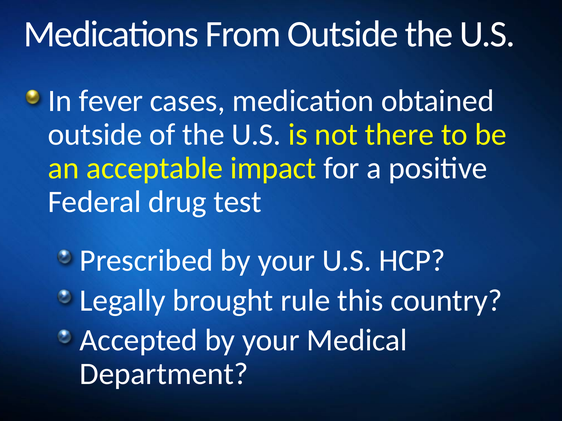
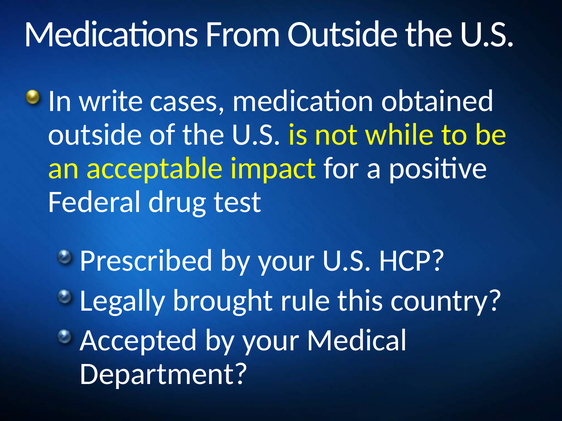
fever: fever -> write
there: there -> while
